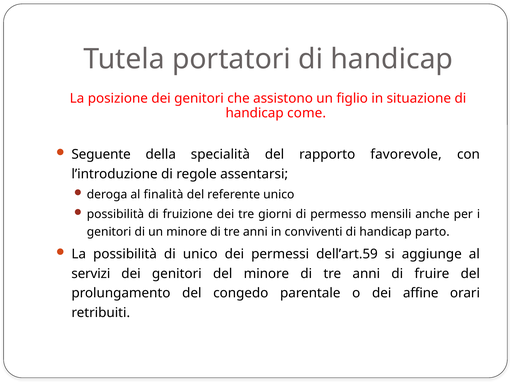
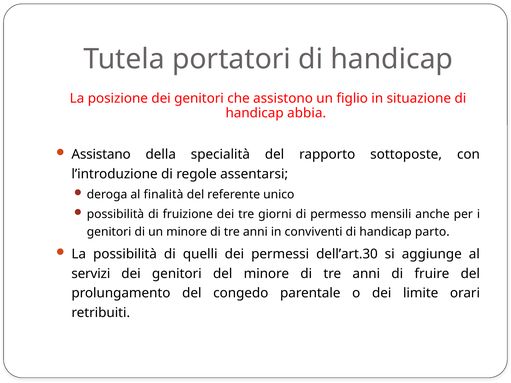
come: come -> abbia
Seguente: Seguente -> Assistano
favorevole: favorevole -> sottoposte
di unico: unico -> quelli
dell’art.59: dell’art.59 -> dell’art.30
affine: affine -> limite
